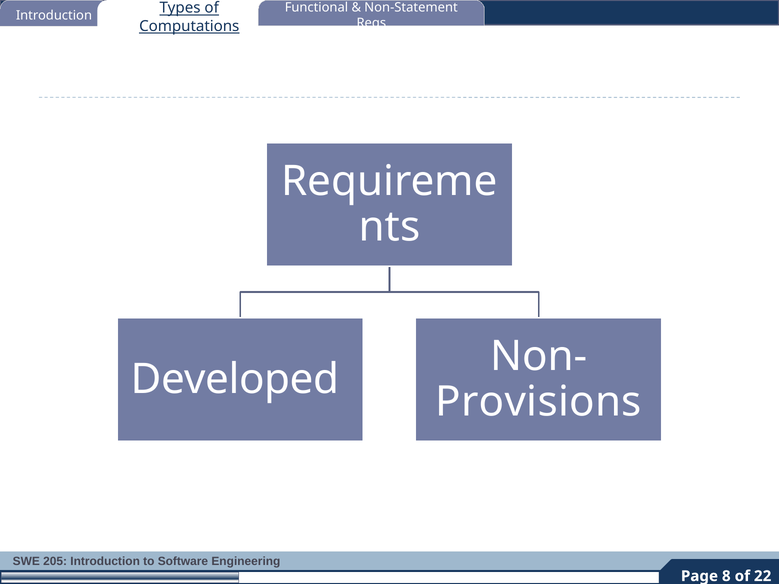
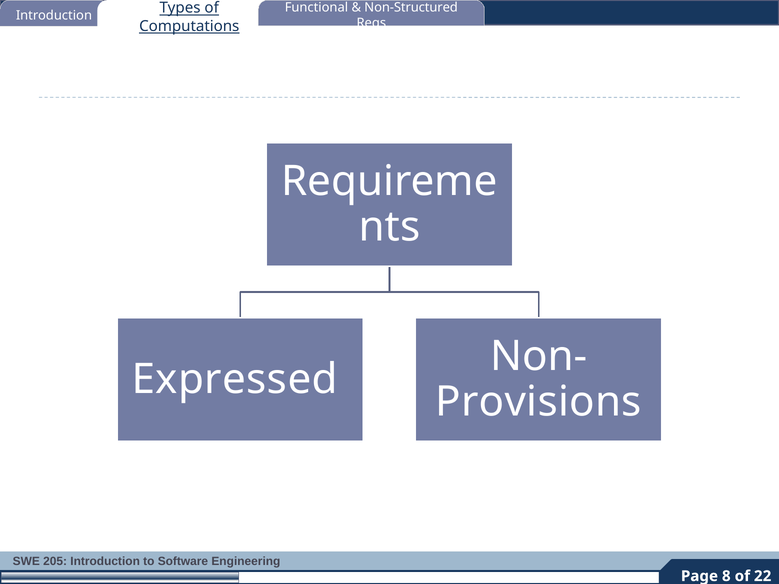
Non-Statement: Non-Statement -> Non-Structured
Developed: Developed -> Expressed
